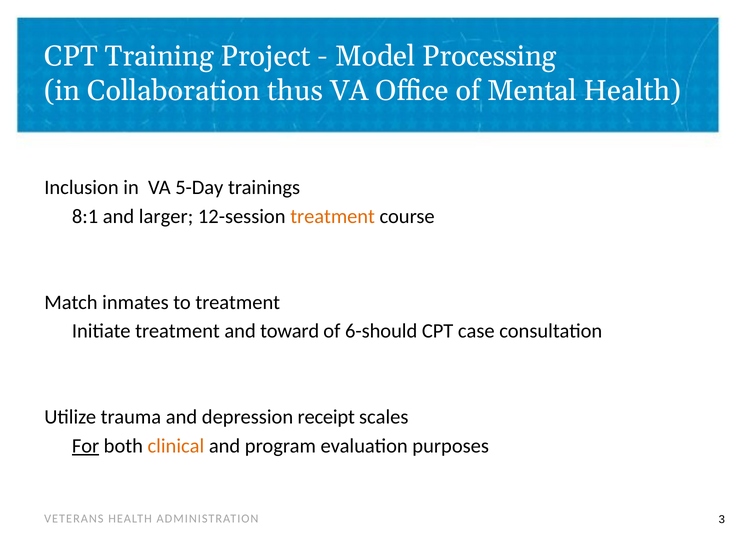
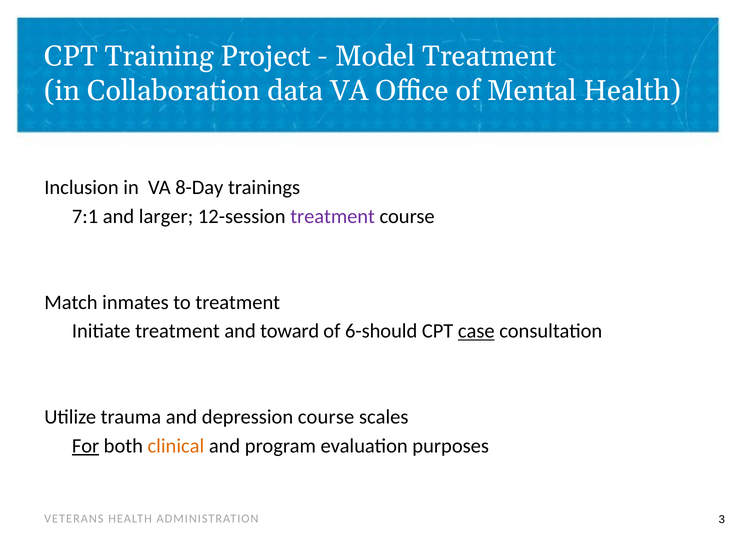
Model Processing: Processing -> Treatment
thus: thus -> data
5-Day: 5-Day -> 8-Day
8:1: 8:1 -> 7:1
treatment at (333, 217) colour: orange -> purple
case underline: none -> present
depression receipt: receipt -> course
